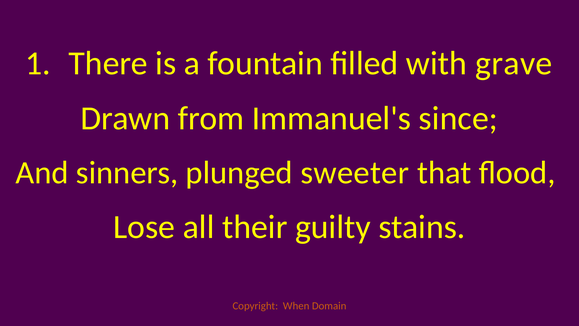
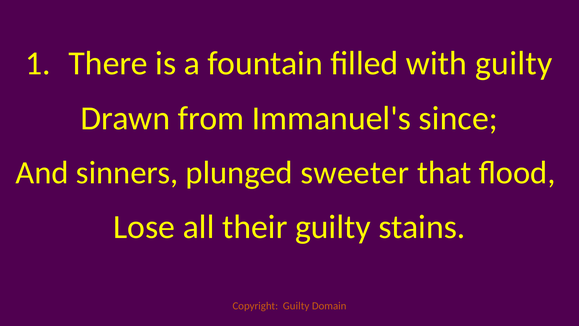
with grave: grave -> guilty
Copyright When: When -> Guilty
